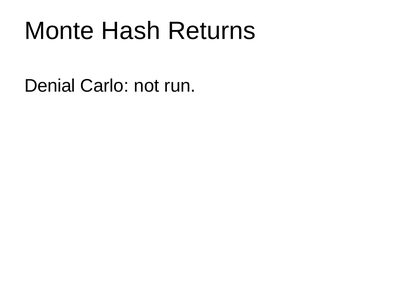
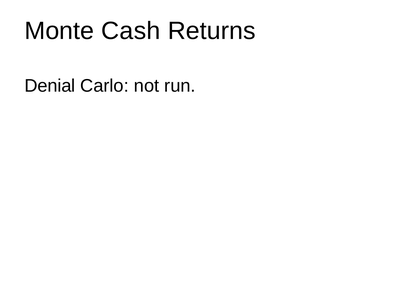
Hash: Hash -> Cash
